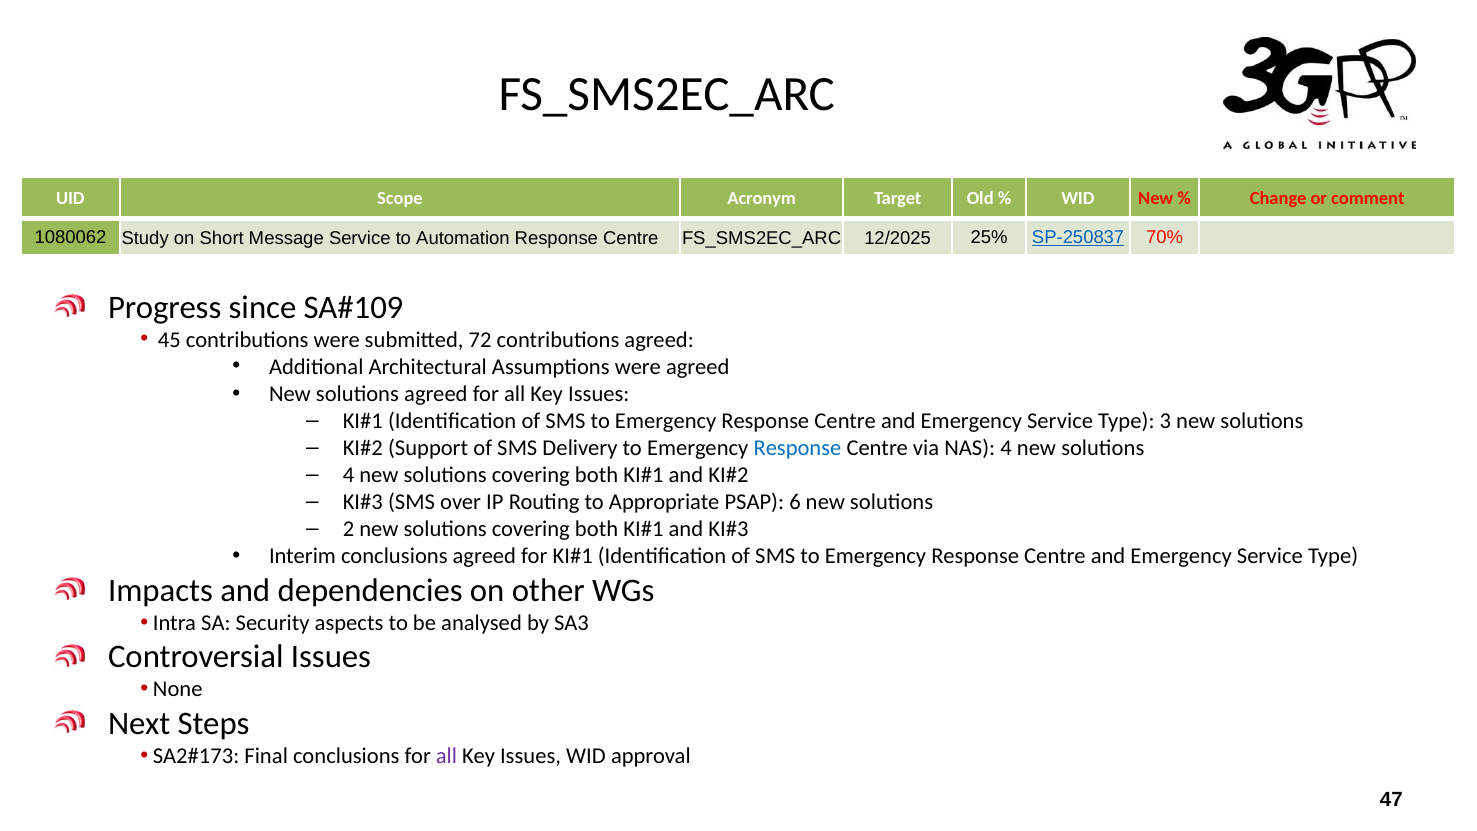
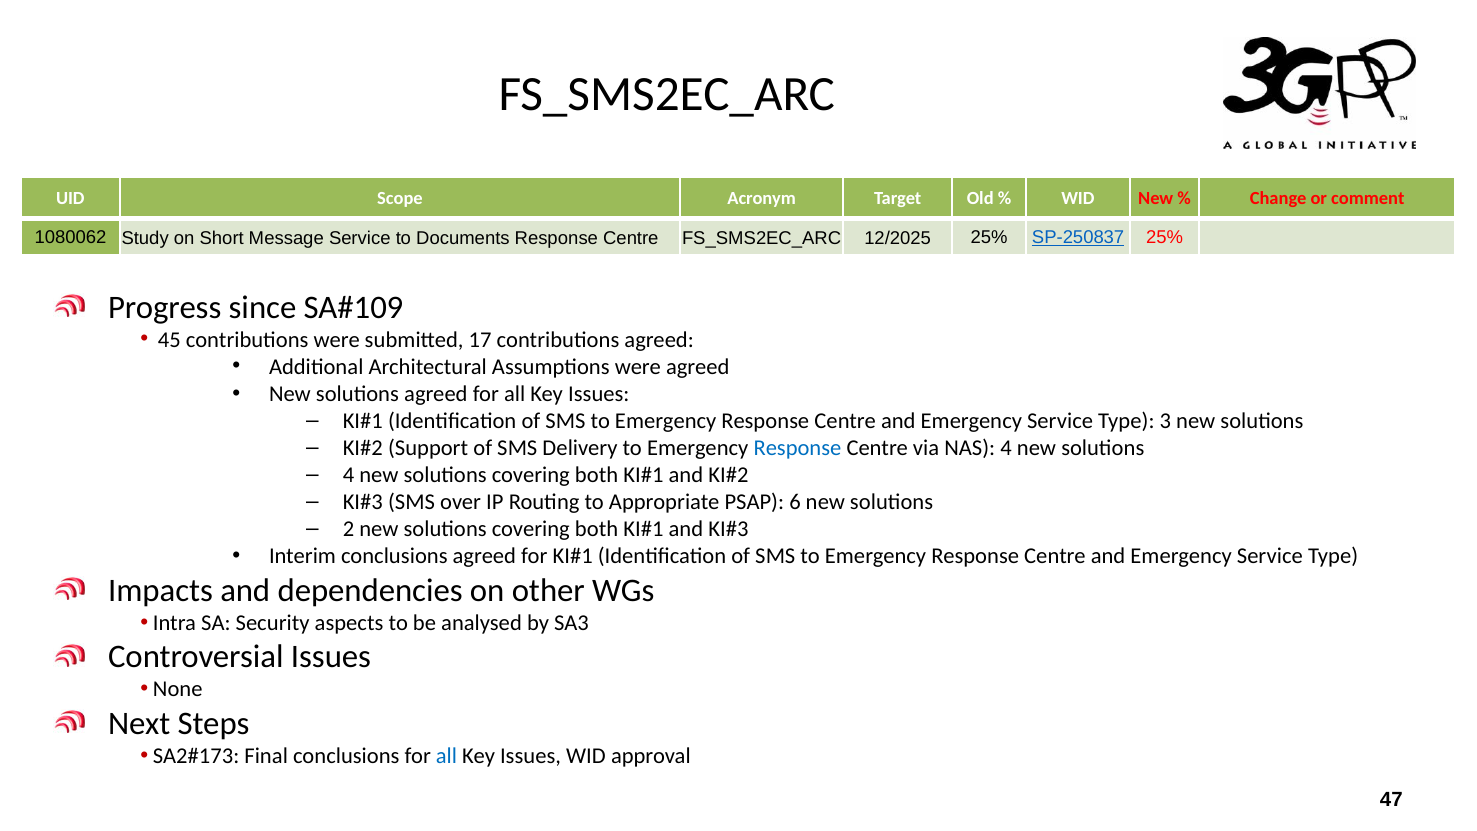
Automation: Automation -> Documents
SP-250837 70%: 70% -> 25%
72: 72 -> 17
all at (447, 756) colour: purple -> blue
